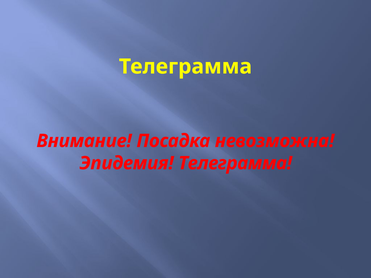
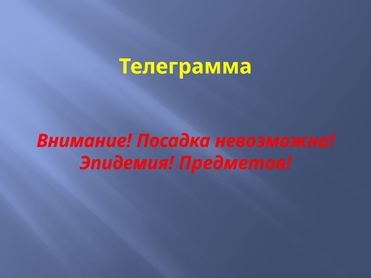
Эпидемия Телеграмма: Телеграмма -> Предметов
